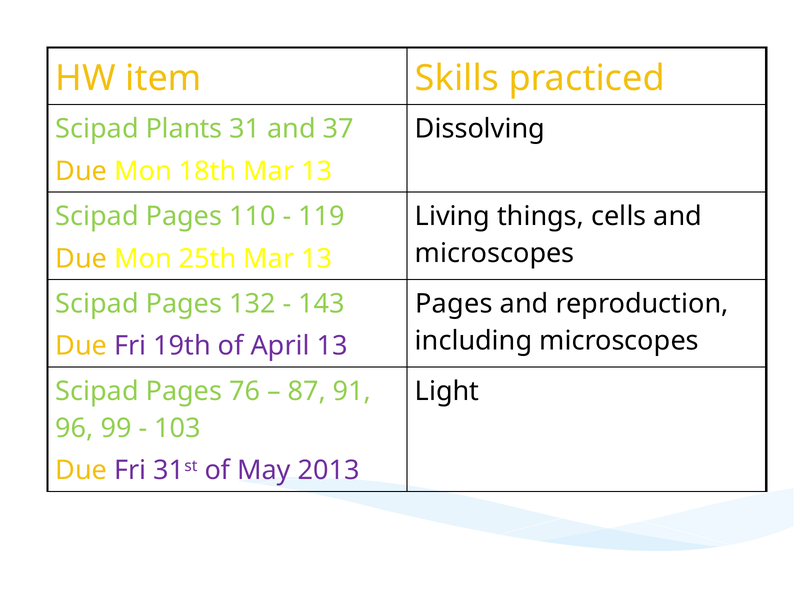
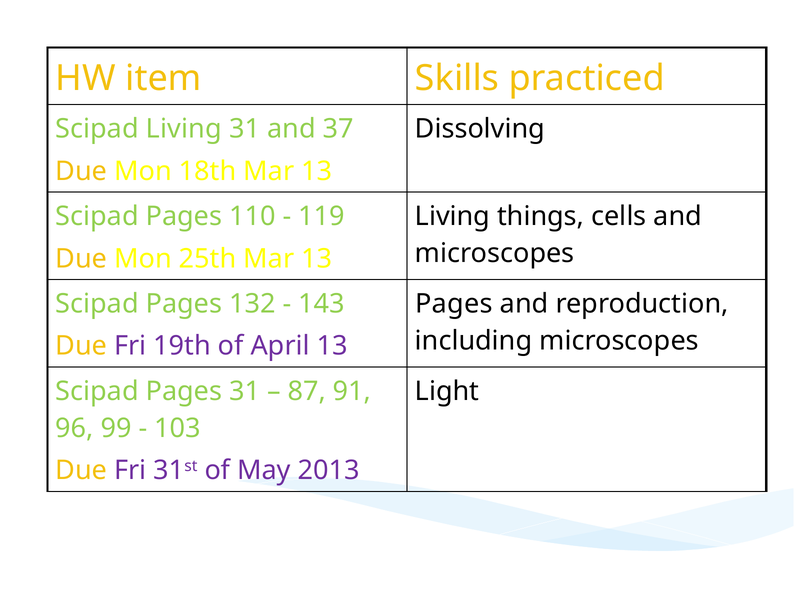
Scipad Plants: Plants -> Living
Pages 76: 76 -> 31
